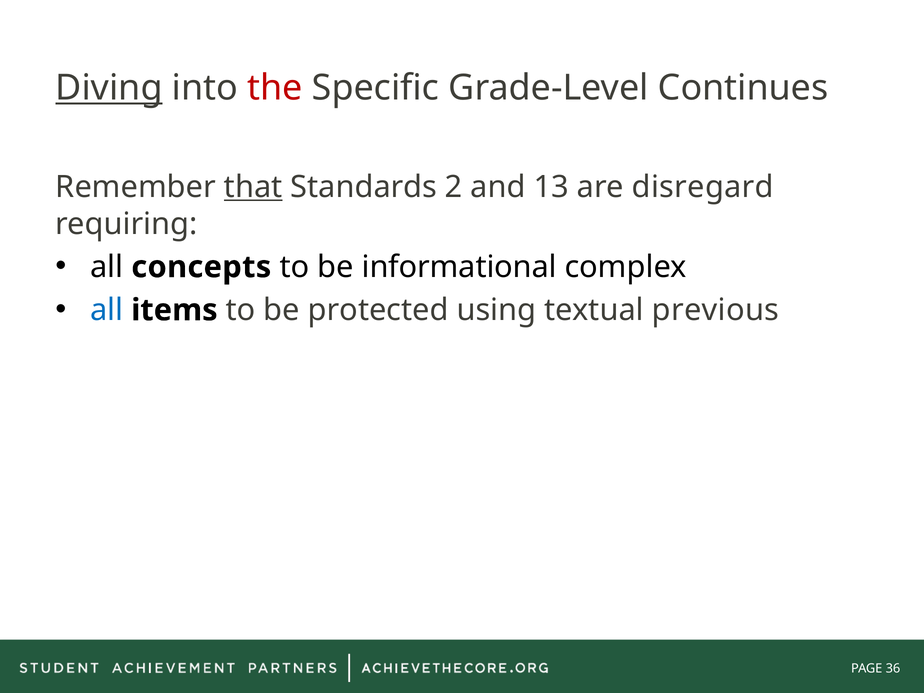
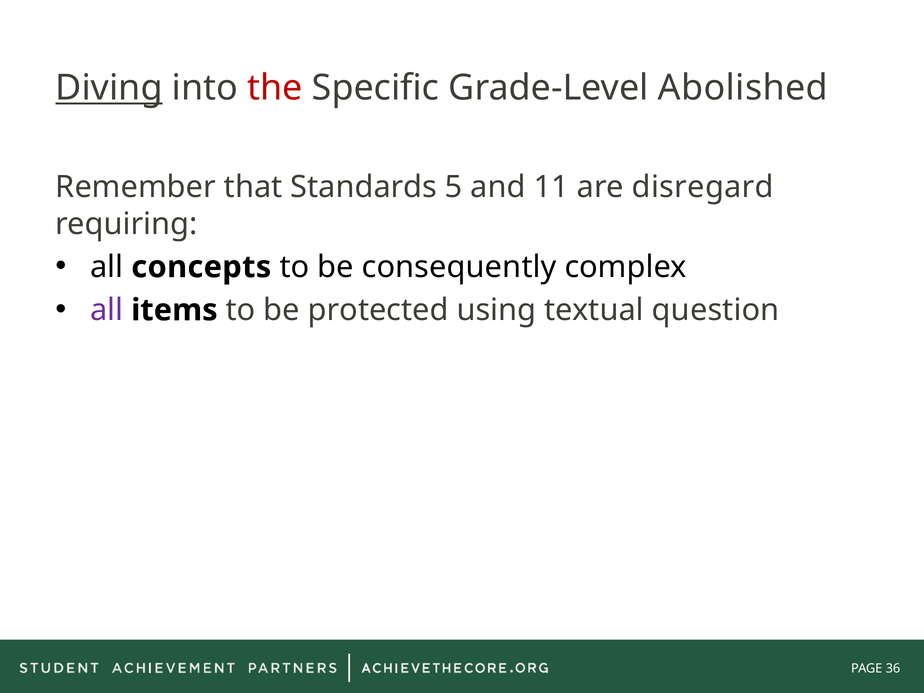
Continues: Continues -> Abolished
that underline: present -> none
2: 2 -> 5
13: 13 -> 11
informational: informational -> consequently
all at (107, 310) colour: blue -> purple
previous: previous -> question
